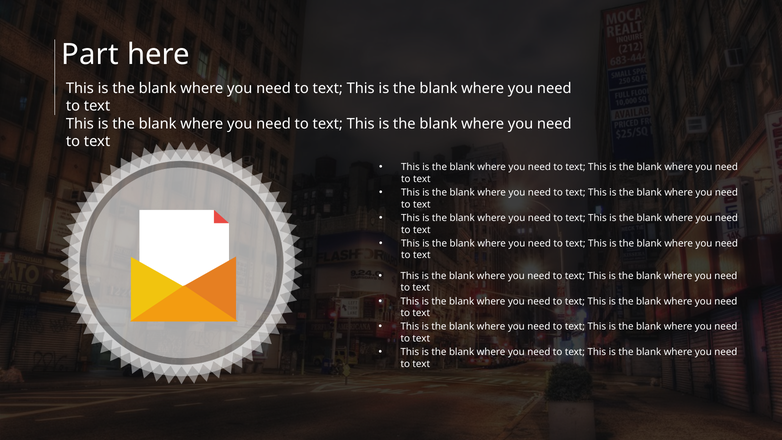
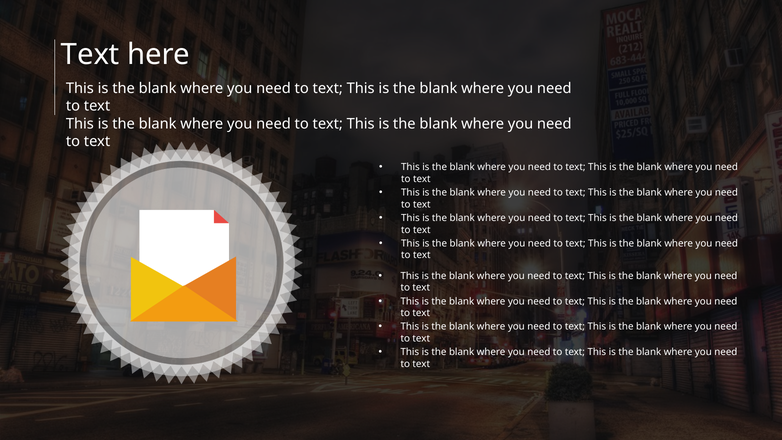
Part at (90, 55): Part -> Text
